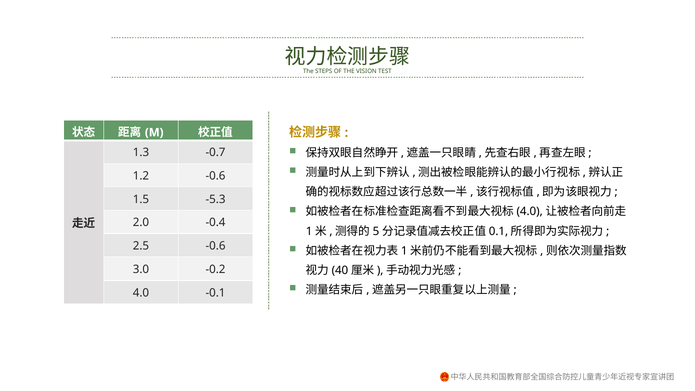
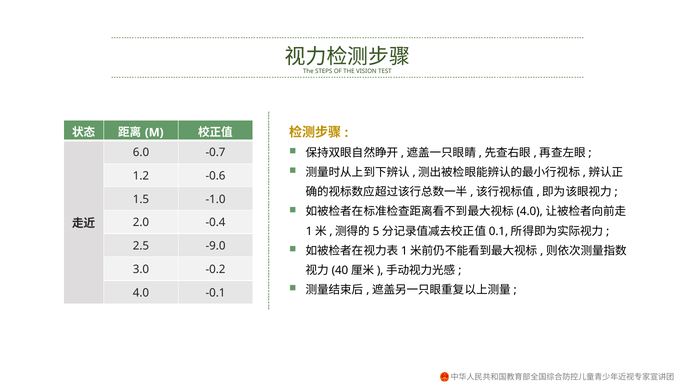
1.3: 1.3 -> 6.0
-5.3: -5.3 -> -1.0
2.5 -0.6: -0.6 -> -9.0
